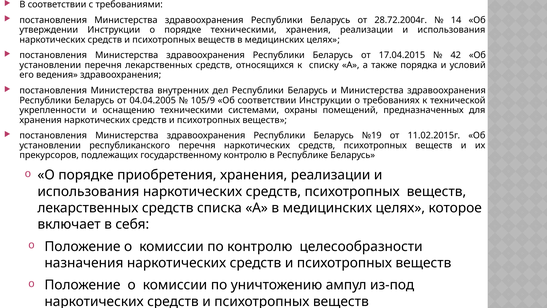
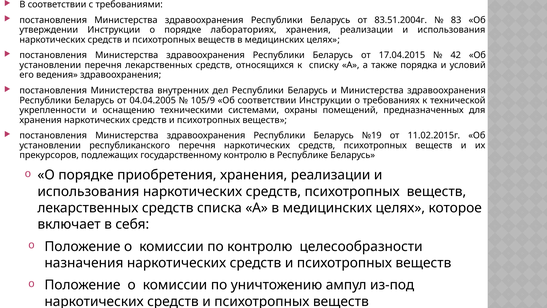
28.72.2004г: 28.72.2004г -> 83.51.2004г
14: 14 -> 83
порядке техническими: техническими -> лабораториях
